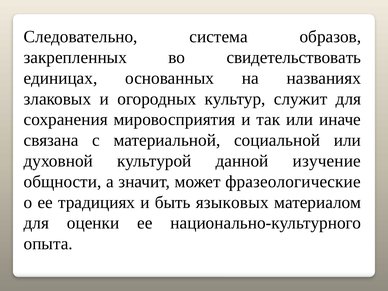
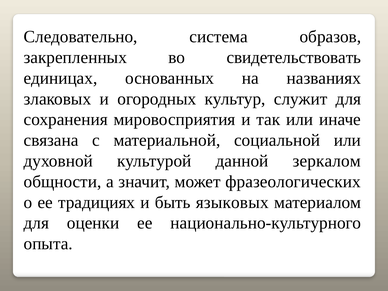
изучение: изучение -> зеркалом
фразеологические: фразеологические -> фразеологических
